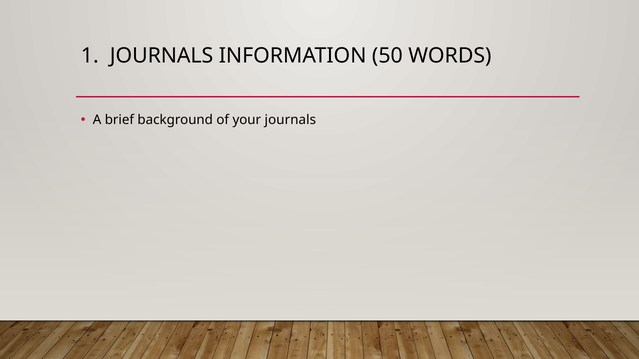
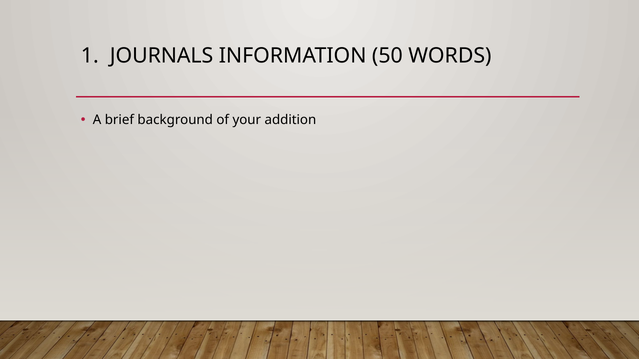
your journals: journals -> addition
